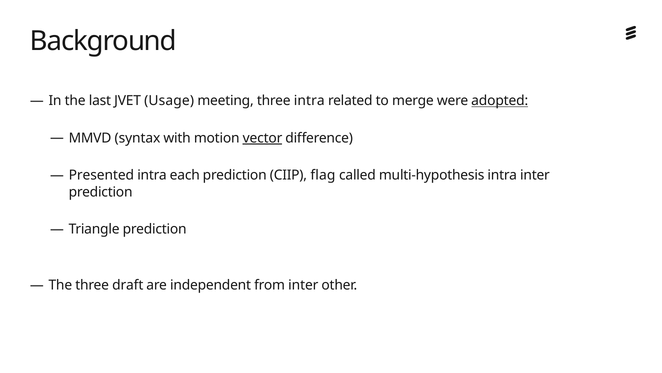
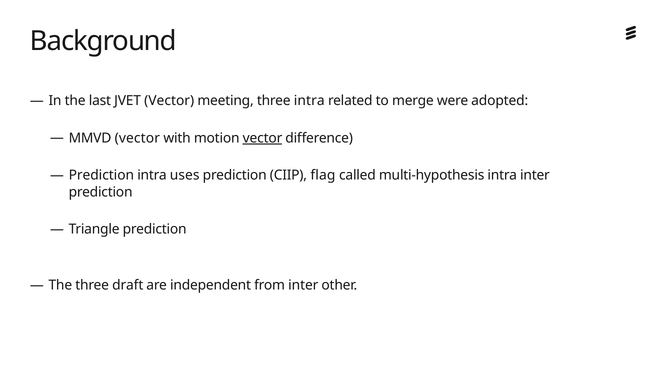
JVET Usage: Usage -> Vector
adopted underline: present -> none
MMVD syntax: syntax -> vector
Presented at (101, 175): Presented -> Prediction
each: each -> uses
